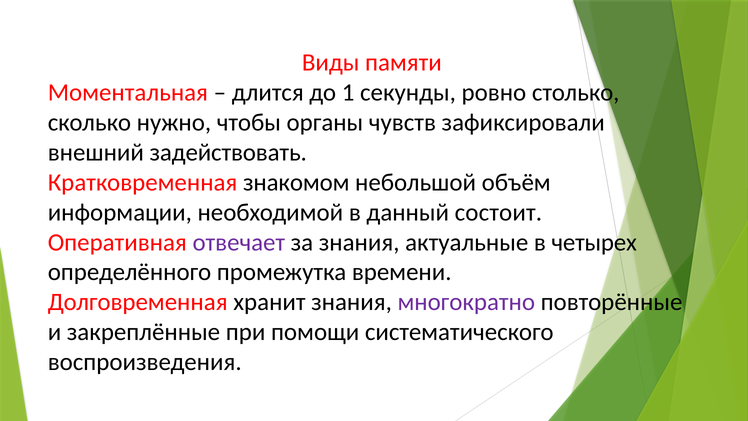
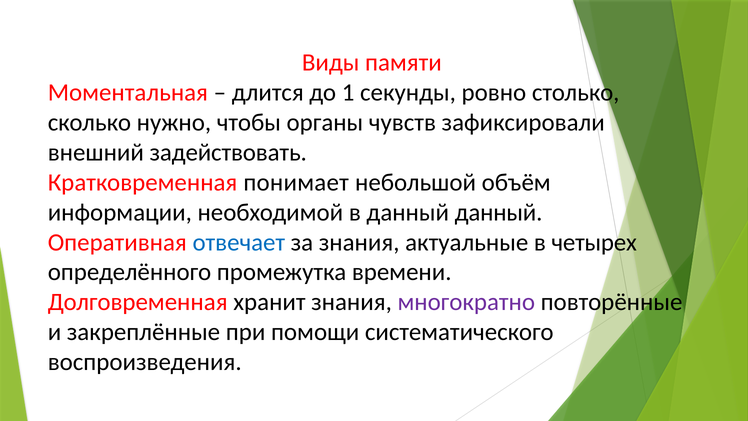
знакомом: знакомом -> понимает
данный состоит: состоит -> данный
отвечает colour: purple -> blue
